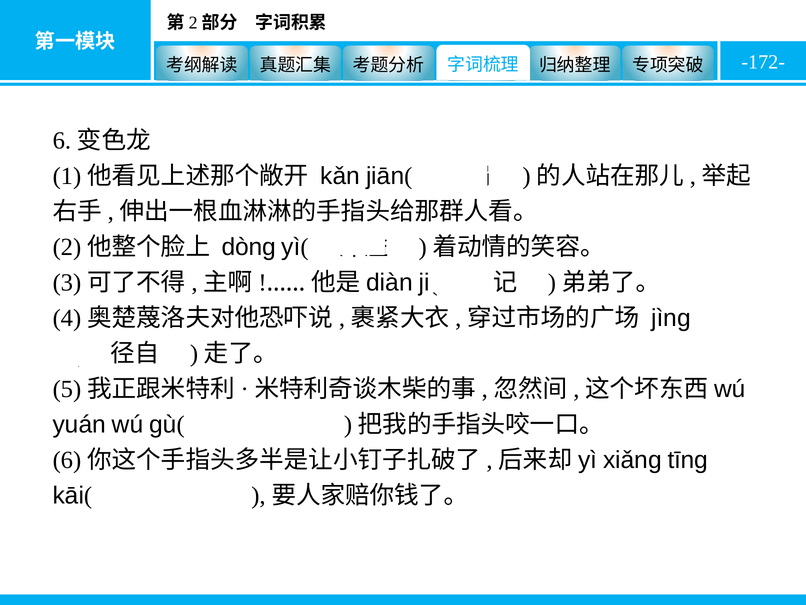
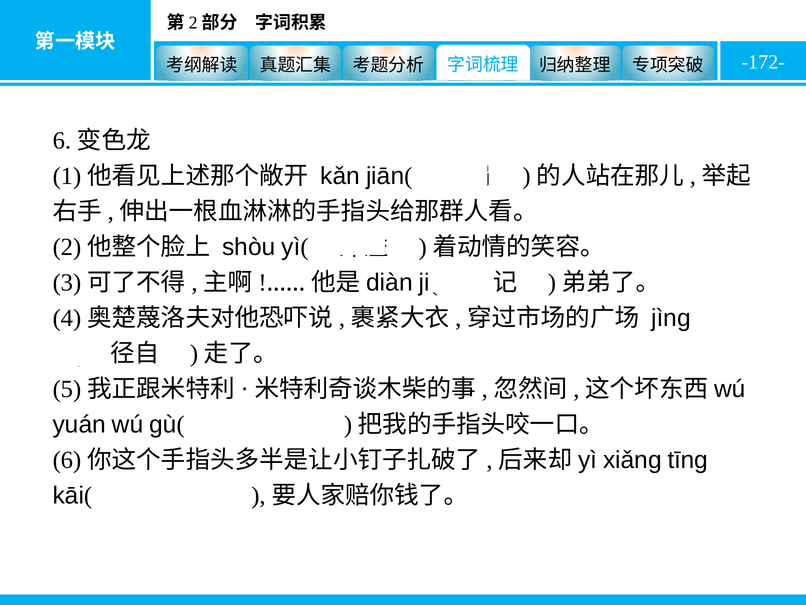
dòng: dòng -> shòu
